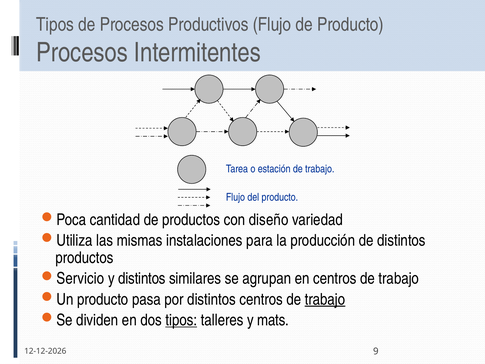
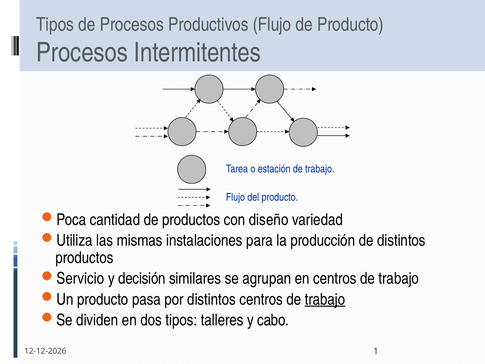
y distintos: distintos -> decisión
tipos at (181, 320) underline: present -> none
mats: mats -> cabo
9: 9 -> 1
